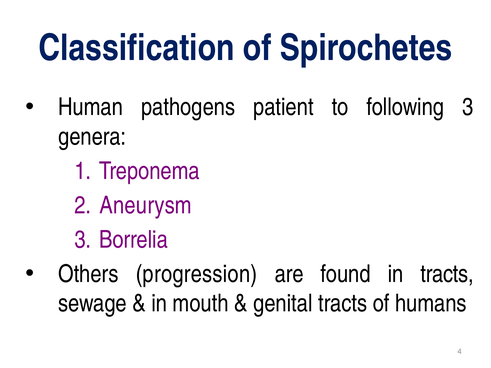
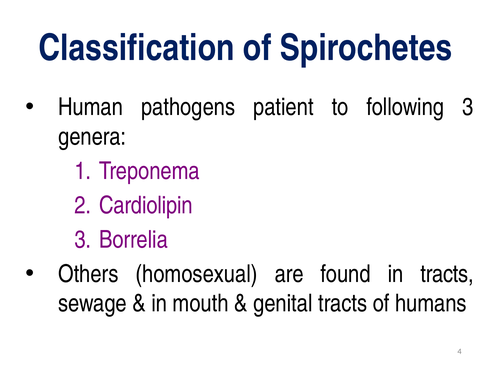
Aneurysm: Aneurysm -> Cardiolipin
progression: progression -> homosexual
